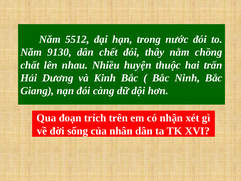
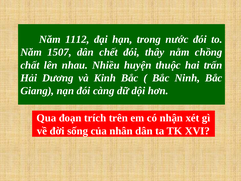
5512: 5512 -> 1112
9130: 9130 -> 1507
